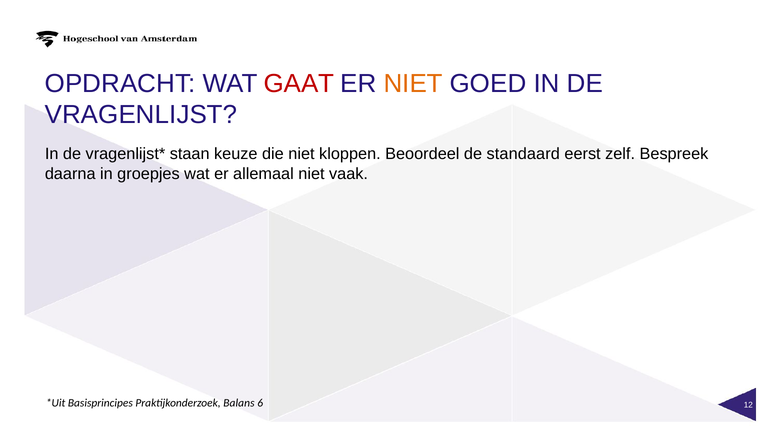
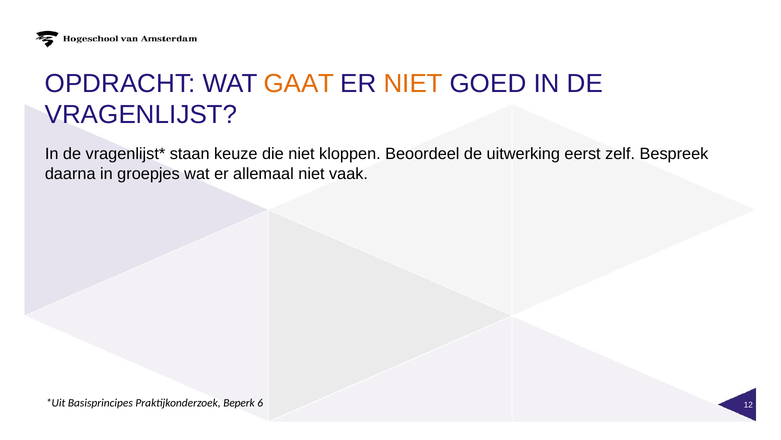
GAAT colour: red -> orange
standaard: standaard -> uitwerking
Balans: Balans -> Beperk
